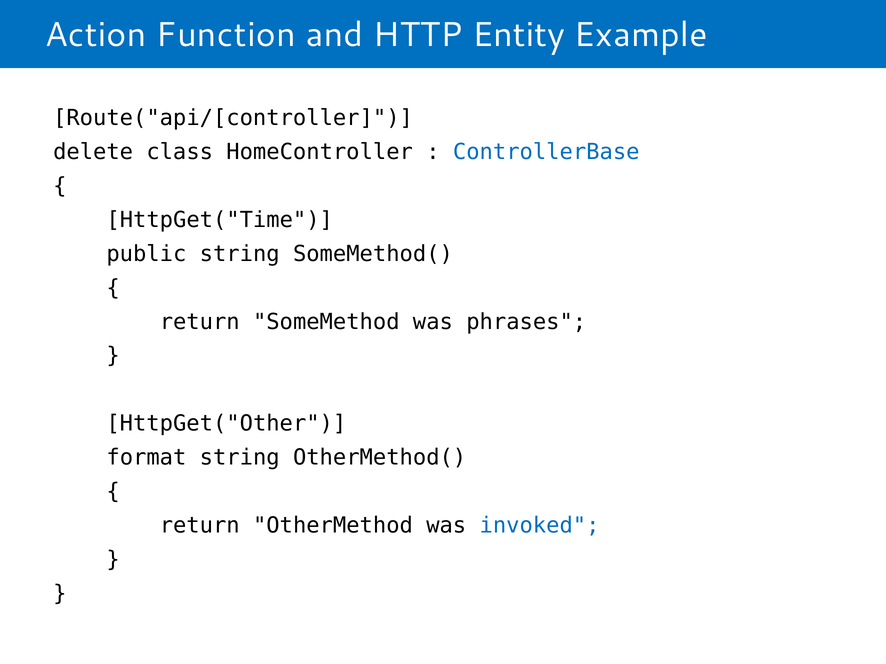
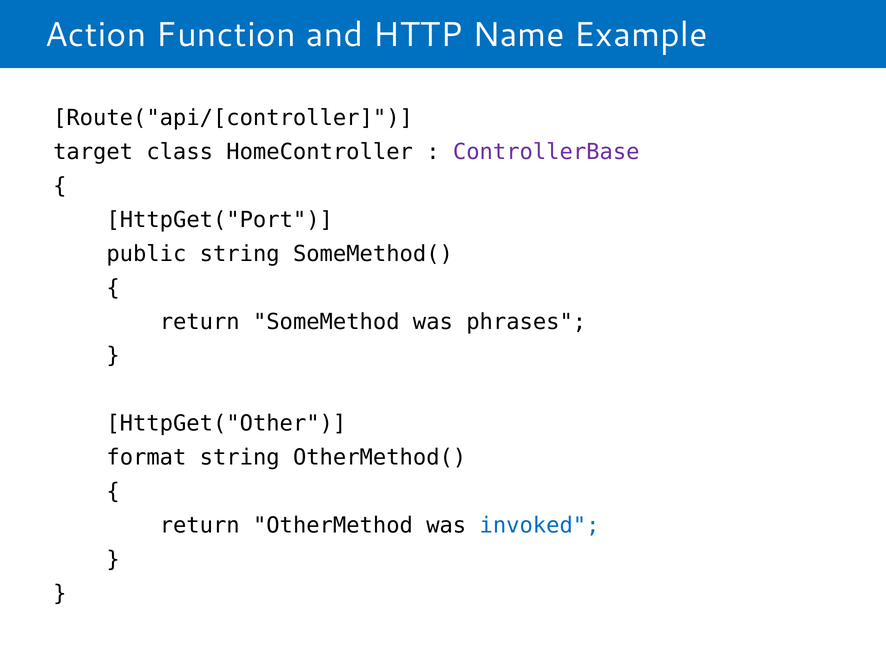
Entity: Entity -> Name
delete: delete -> target
ControllerBase colour: blue -> purple
HttpGet("Time: HttpGet("Time -> HttpGet("Port
